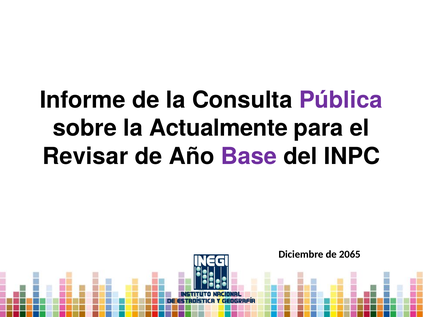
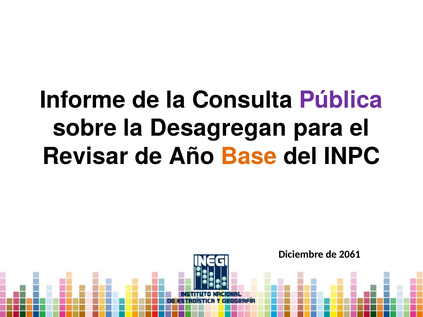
Actualmente: Actualmente -> Desagregan
Base colour: purple -> orange
2065: 2065 -> 2061
